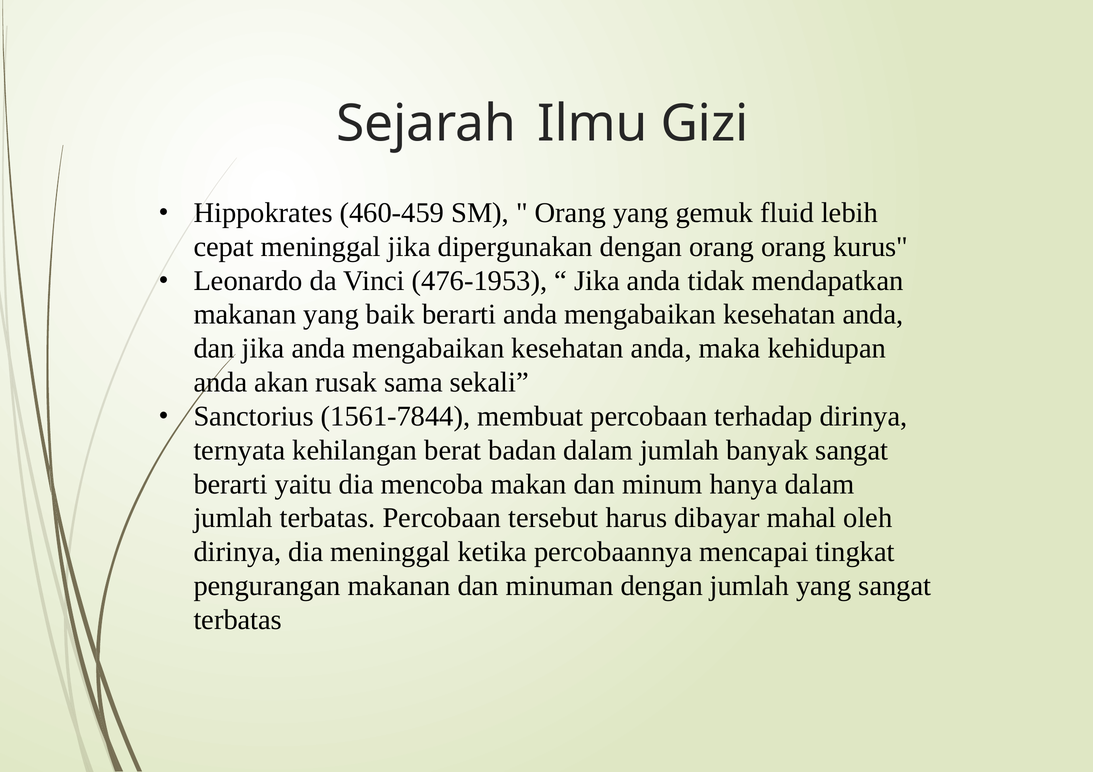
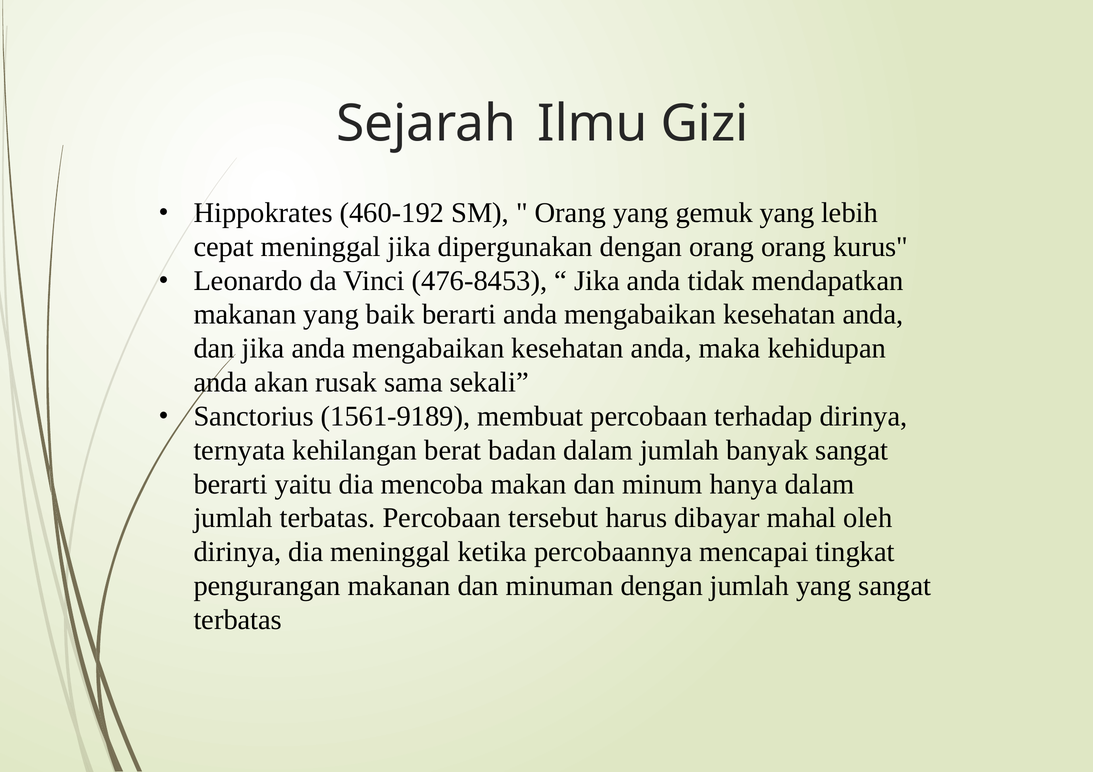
460-459: 460-459 -> 460-192
gemuk fluid: fluid -> yang
476-1953: 476-1953 -> 476-8453
1561-7844: 1561-7844 -> 1561-9189
